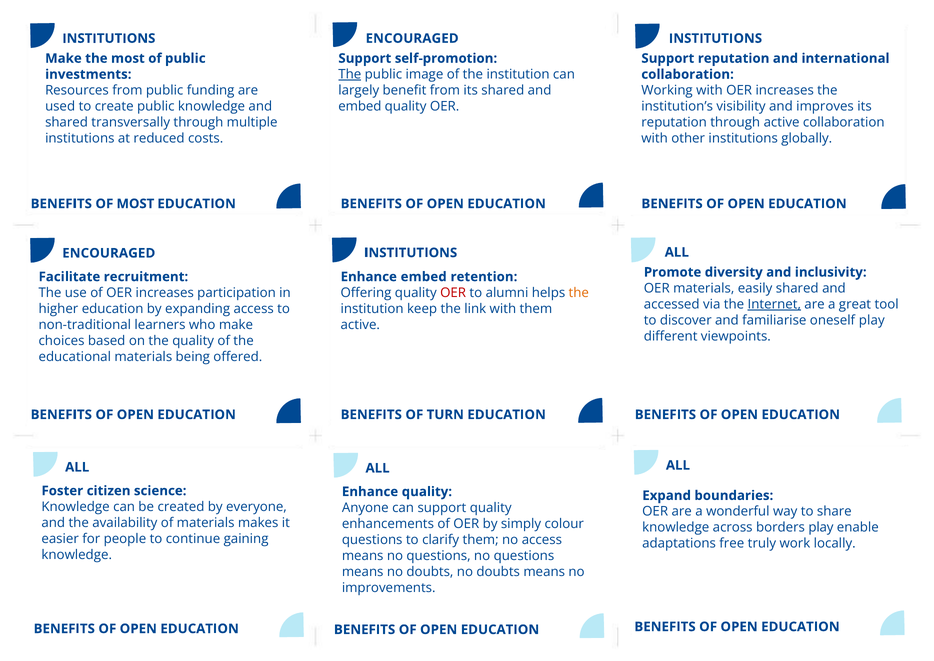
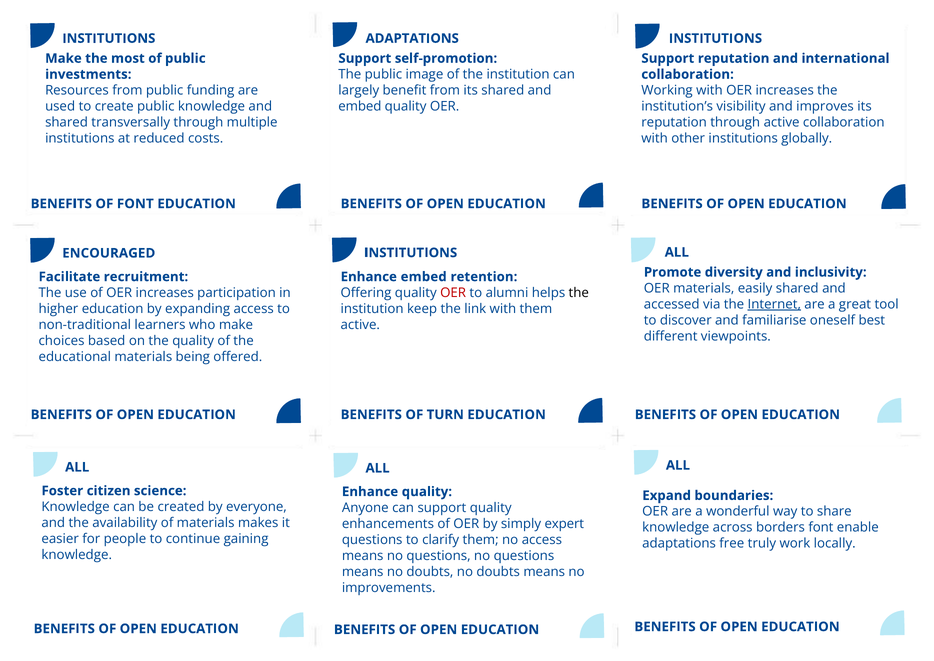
INSTITUTIONS ENCOURAGED: ENCOURAGED -> ADAPTATIONS
The at (350, 74) underline: present -> none
OF MOST: MOST -> FONT
the at (579, 293) colour: orange -> black
oneself play: play -> best
colour: colour -> expert
borders play: play -> font
